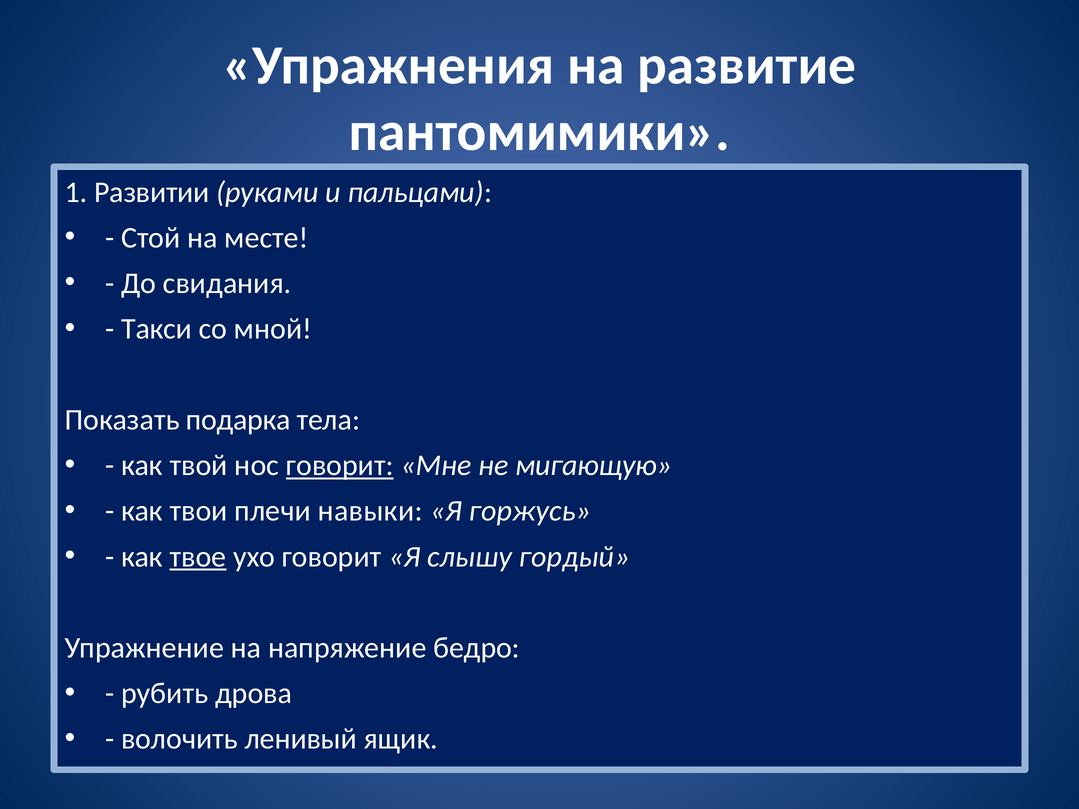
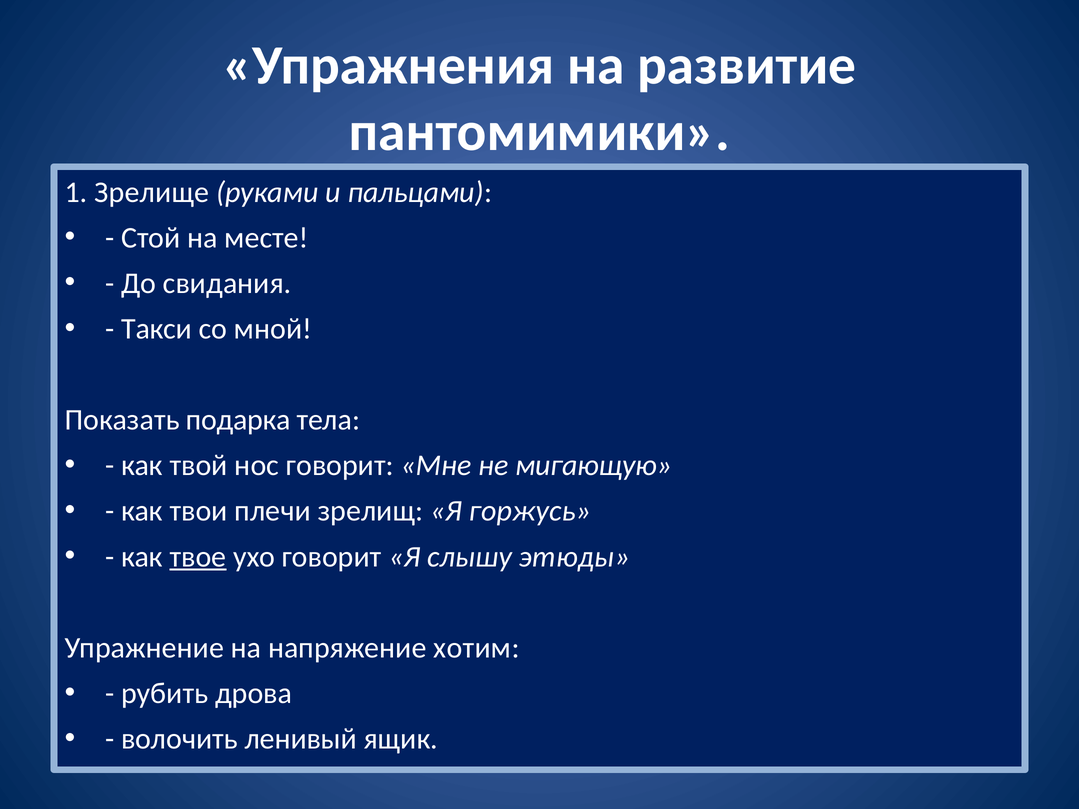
Развитии: Развитии -> Зрелище
говорит at (340, 466) underline: present -> none
навыки: навыки -> зрелищ
гордый: гордый -> этюды
бедро: бедро -> хотим
